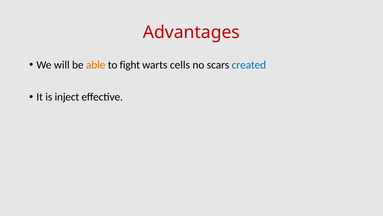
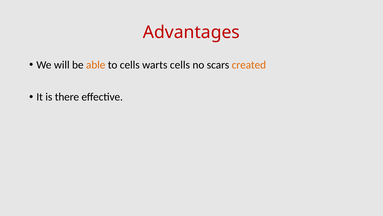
to fight: fight -> cells
created colour: blue -> orange
inject: inject -> there
